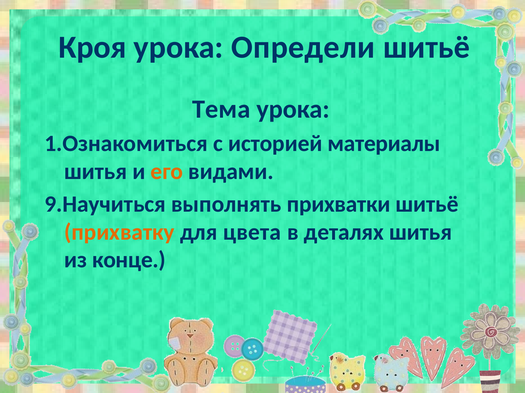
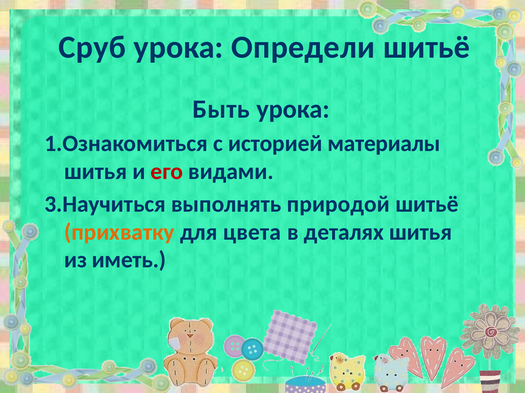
Кроя: Кроя -> Сруб
Тема: Тема -> Быть
его colour: orange -> red
9.Научиться: 9.Научиться -> 3.Научиться
прихватки: прихватки -> природой
конце: конце -> иметь
